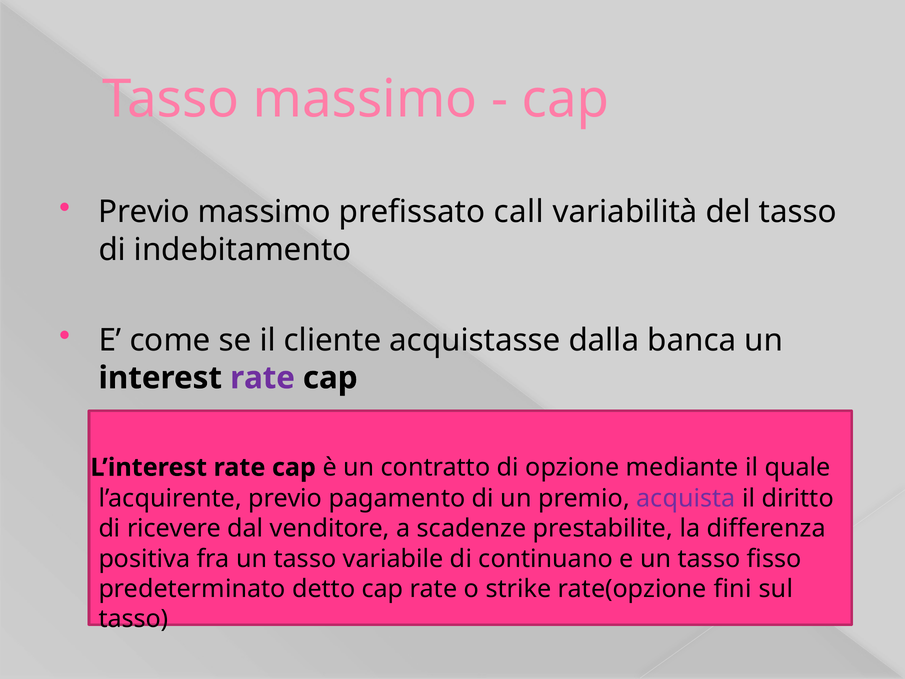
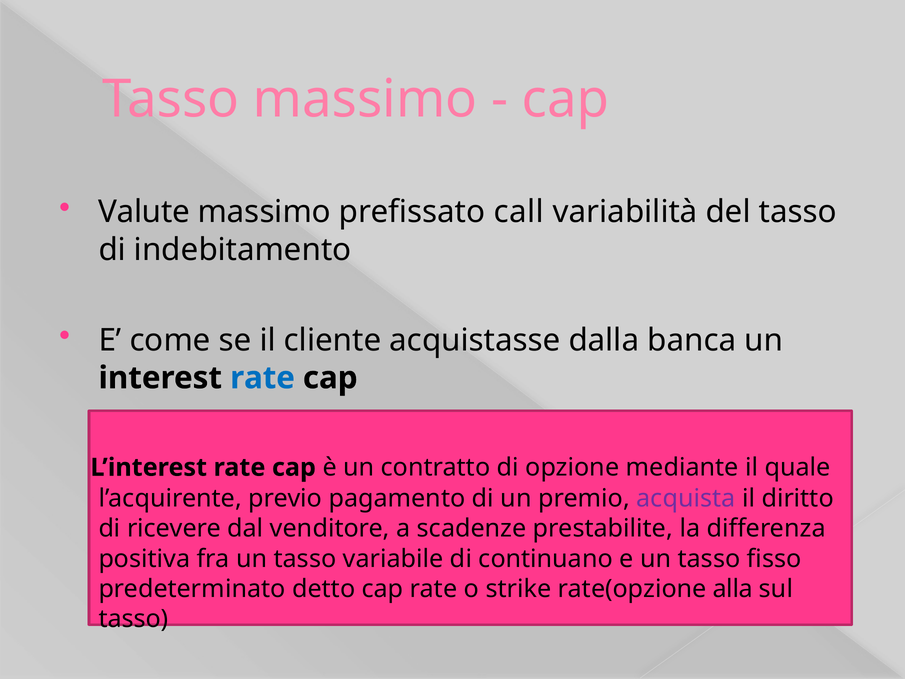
Previo at (144, 212): Previo -> Valute
rate at (263, 378) colour: purple -> blue
fini: fini -> alla
